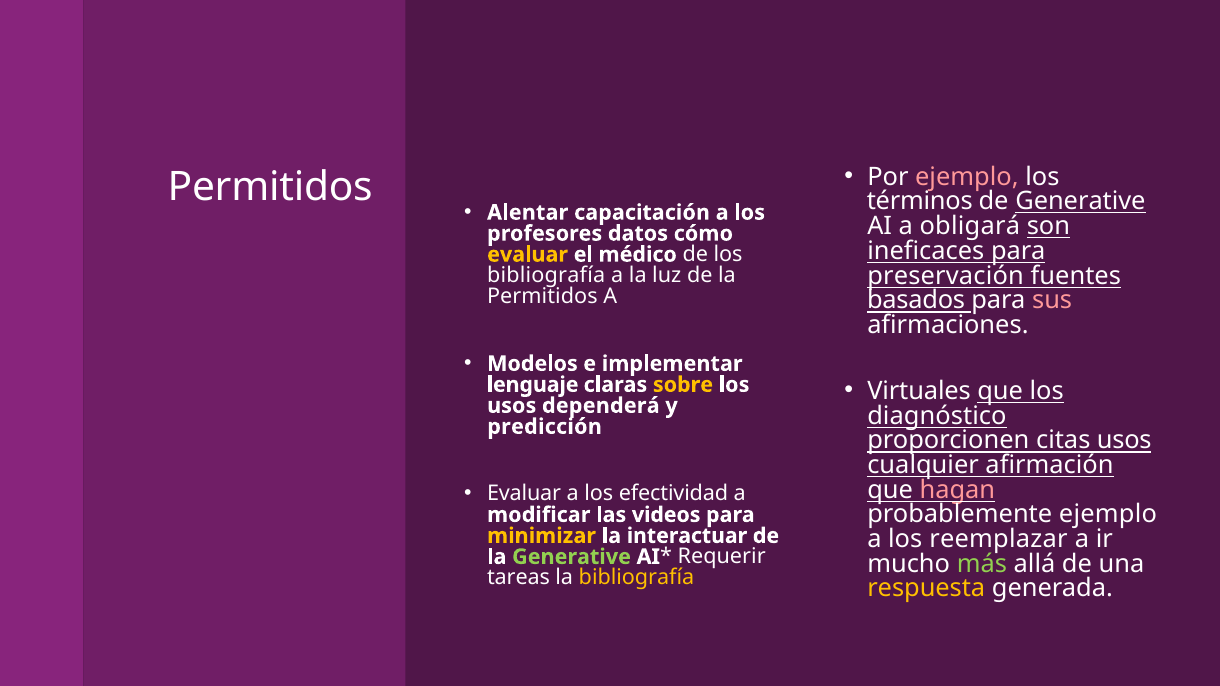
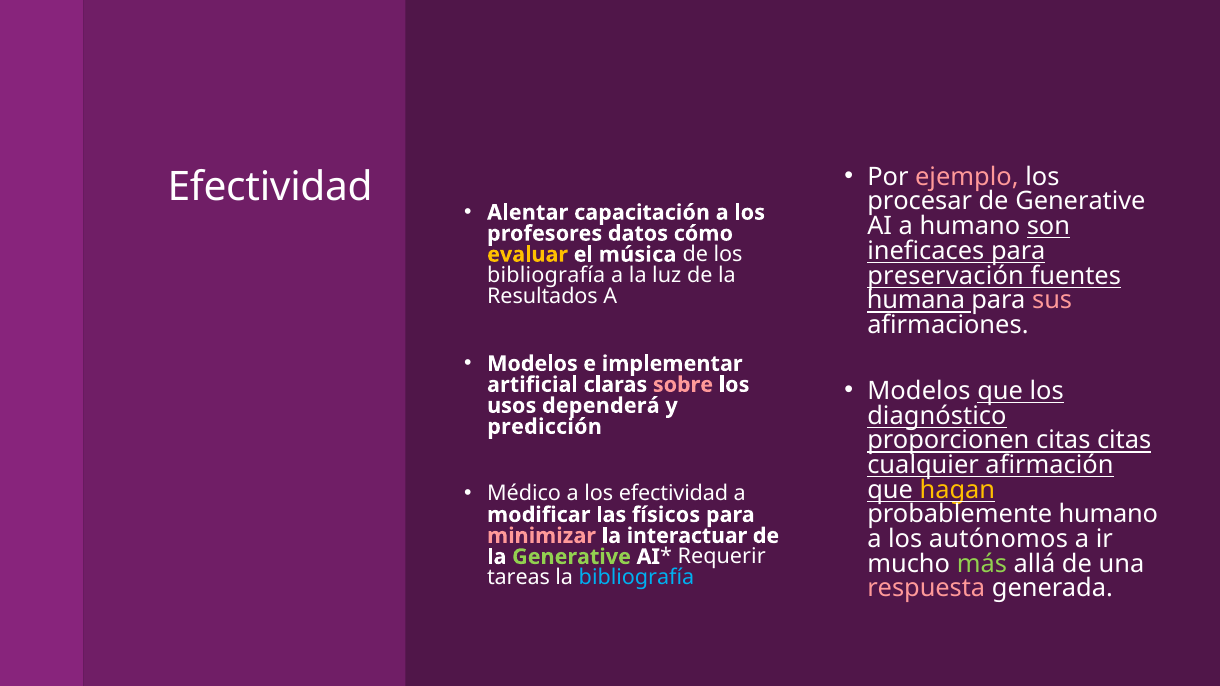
Permitidos at (270, 187): Permitidos -> Efectividad
términos: términos -> procesar
Generative at (1080, 202) underline: present -> none
a obligará: obligará -> humano
médico: médico -> música
Permitidos at (542, 297): Permitidos -> Resultados
basados: basados -> humana
Virtuales at (919, 391): Virtuales -> Modelos
lenguaje: lenguaje -> artificial
sobre colour: yellow -> pink
citas usos: usos -> citas
Evaluar at (524, 494): Evaluar -> Médico
hagan colour: pink -> yellow
probablemente ejemplo: ejemplo -> humano
videos: videos -> físicos
reemplazar: reemplazar -> autónomos
minimizar colour: yellow -> pink
bibliografía at (637, 578) colour: yellow -> light blue
respuesta colour: yellow -> pink
